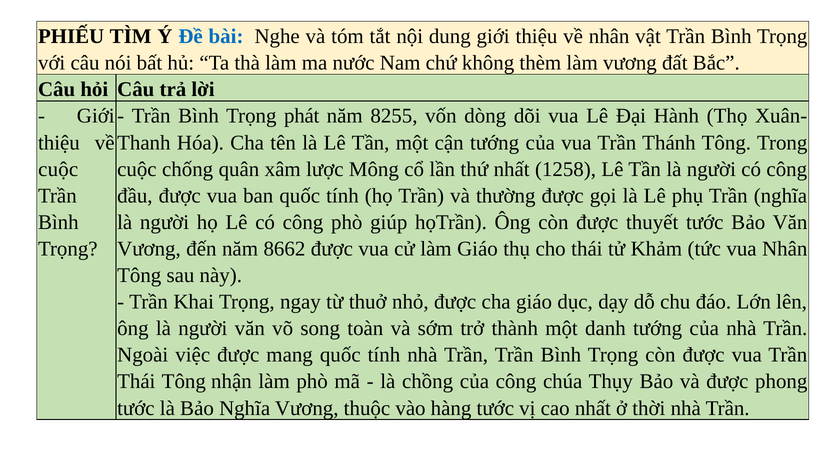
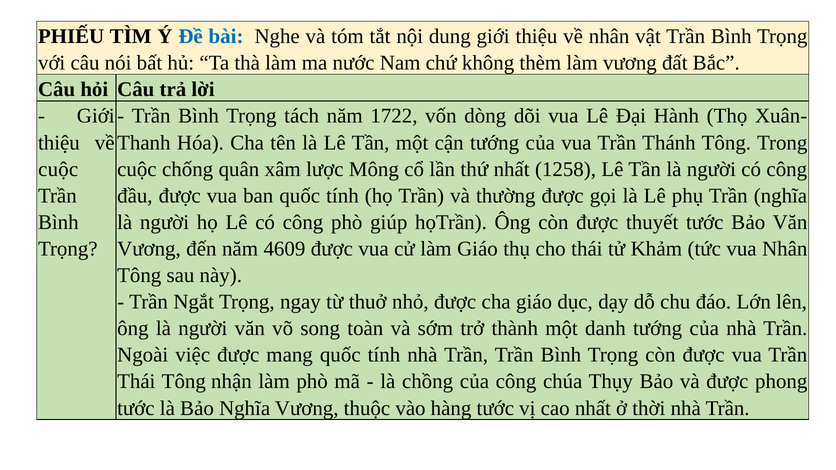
phát: phát -> tách
8255: 8255 -> 1722
8662: 8662 -> 4609
Khai: Khai -> Ngắt
